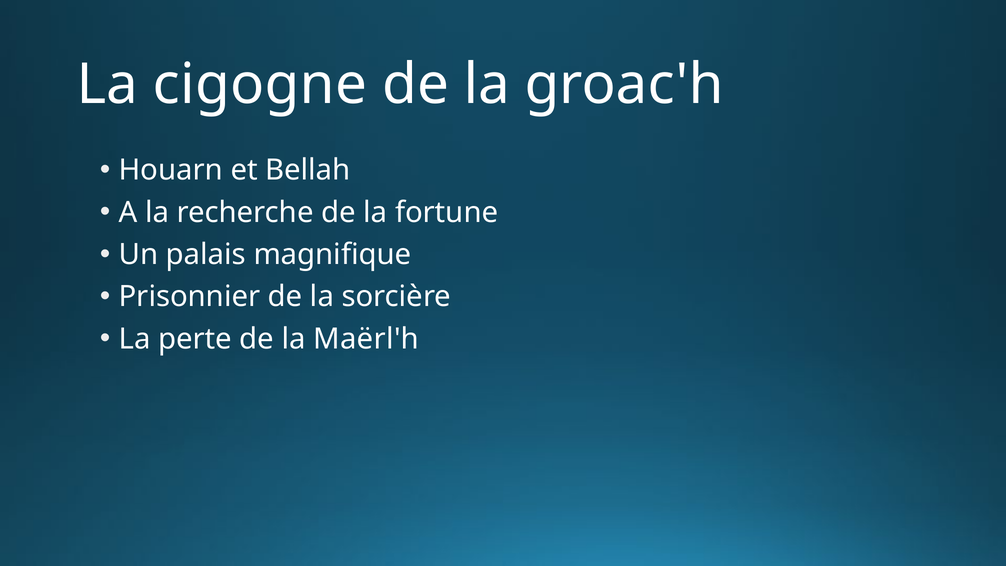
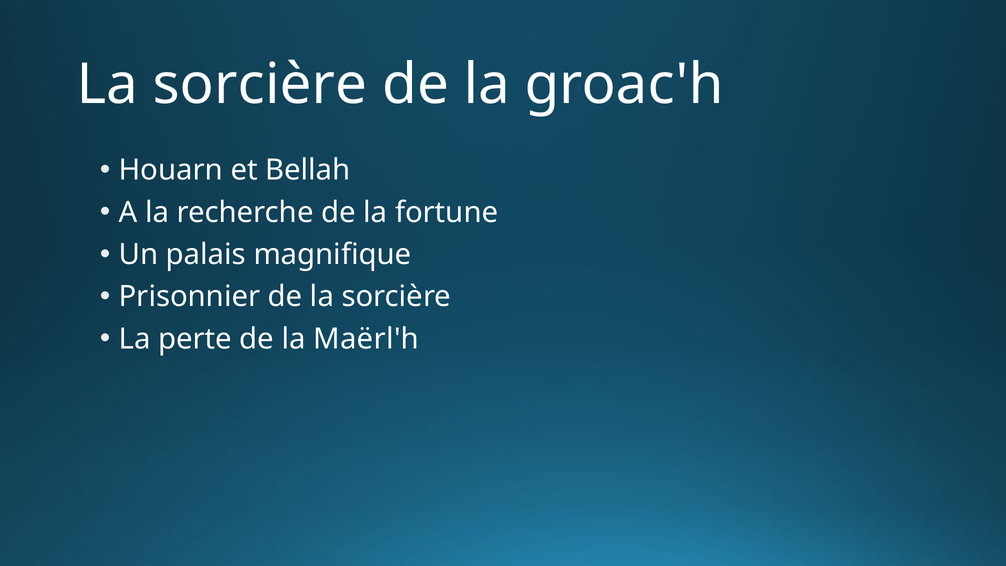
cigogne at (260, 84): cigogne -> sorcière
